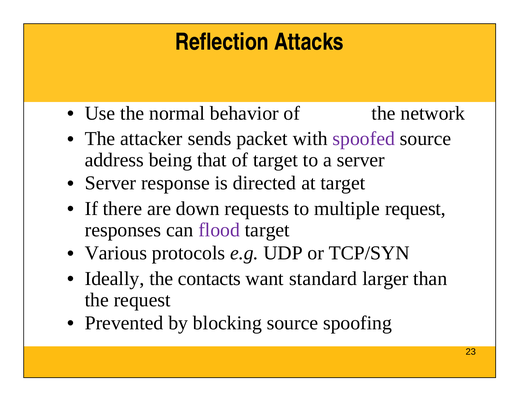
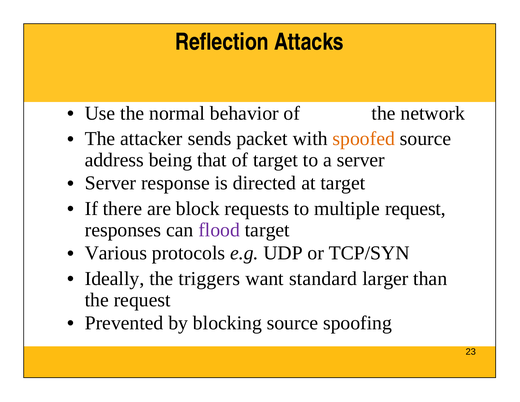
spoofed colour: purple -> orange
down: down -> block
contacts: contacts -> triggers
